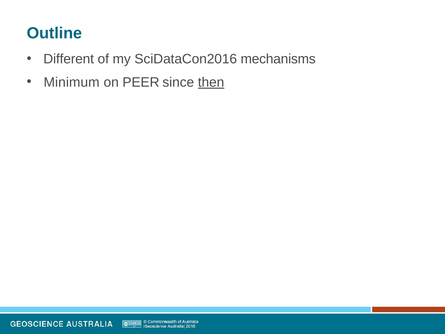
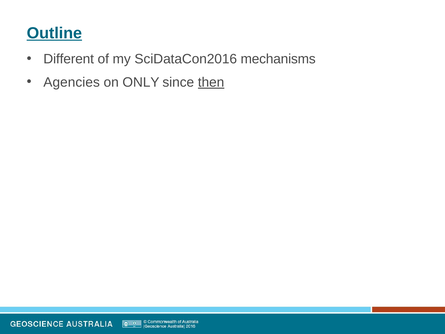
Outline underline: none -> present
Minimum: Minimum -> Agencies
PEER: PEER -> ONLY
